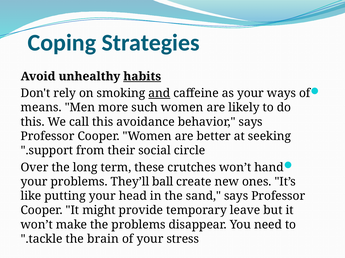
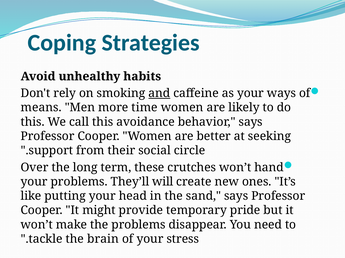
habits underline: present -> none
such: such -> time
ball: ball -> will
leave: leave -> pride
